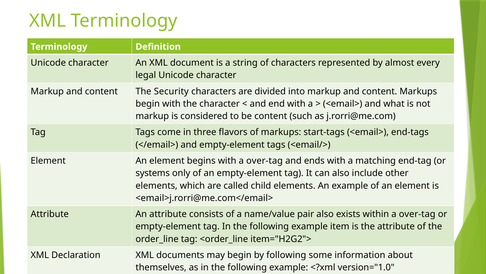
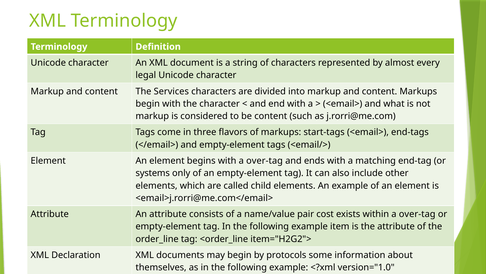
Security: Security -> Services
pair also: also -> cost
by following: following -> protocols
